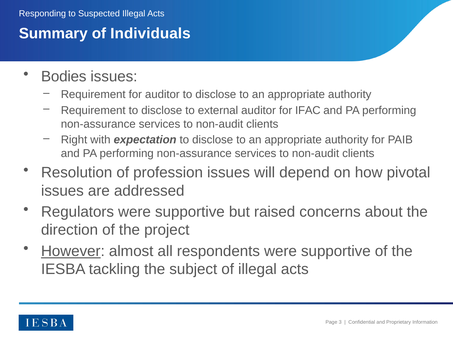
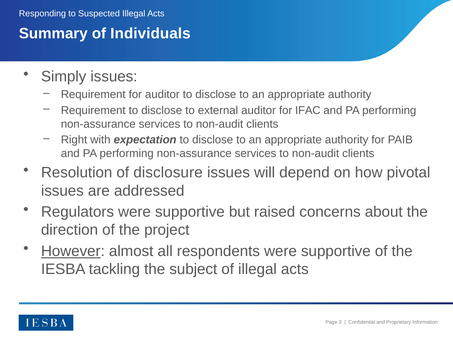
Bodies: Bodies -> Simply
profession: profession -> disclosure
